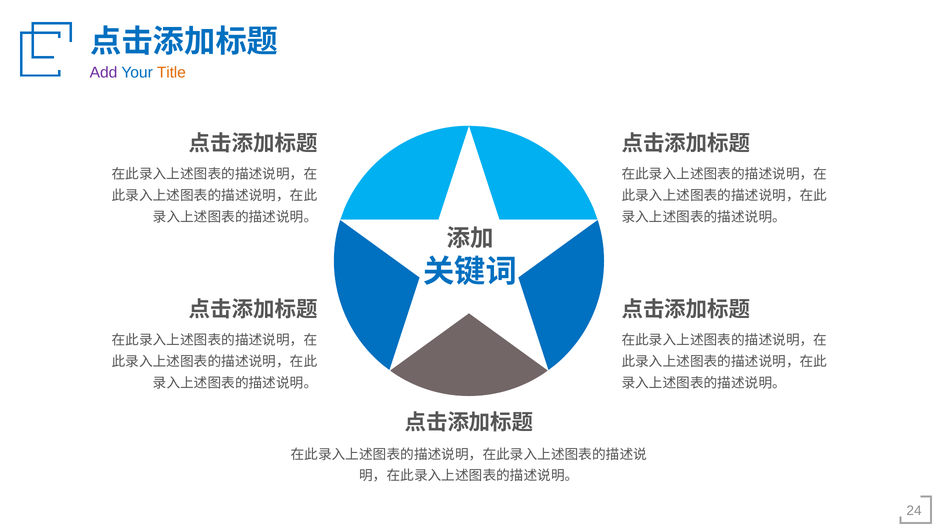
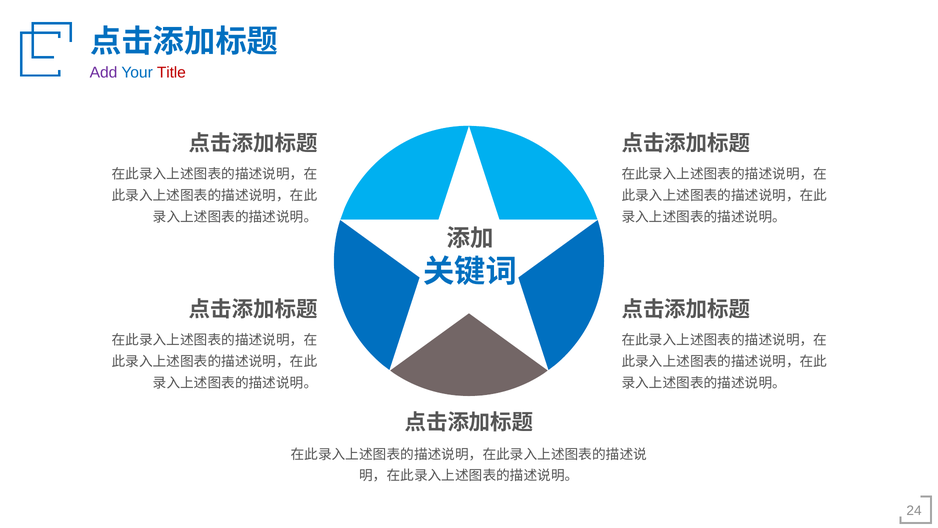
Title colour: orange -> red
